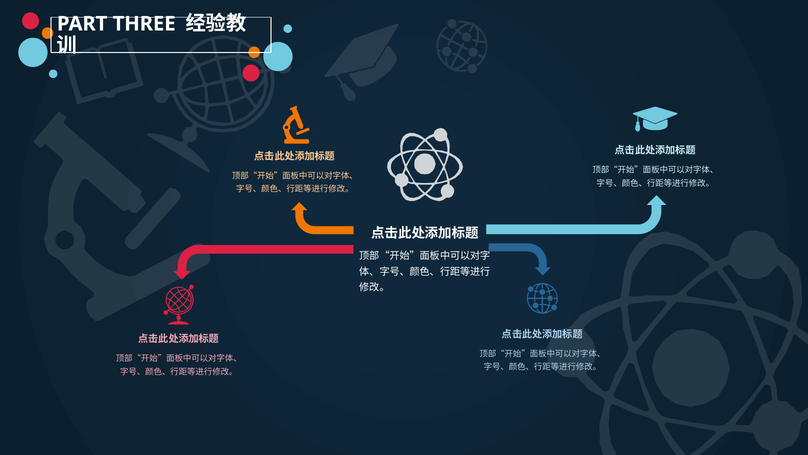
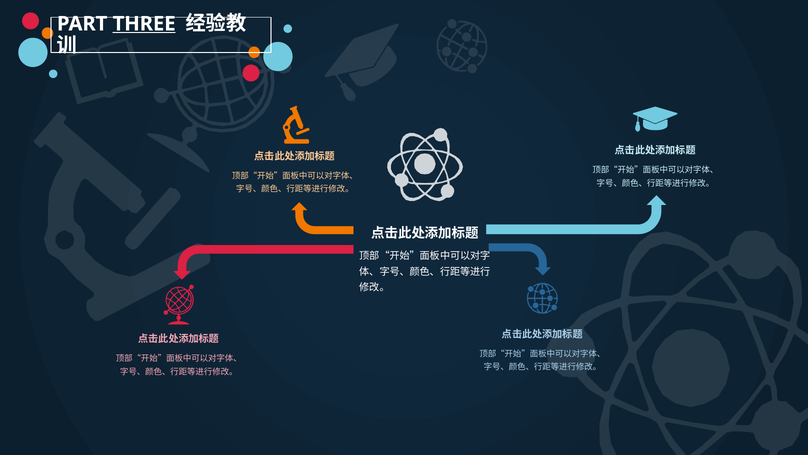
THREE underline: none -> present
